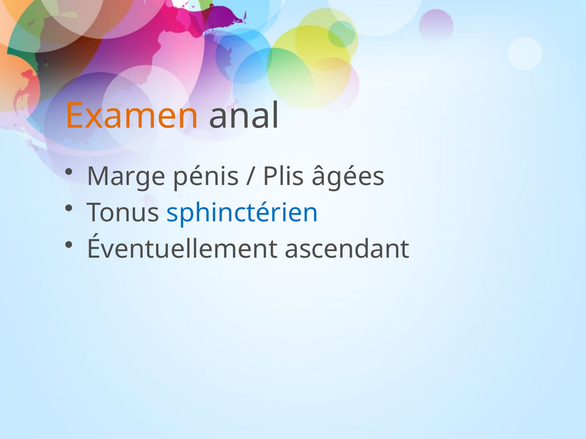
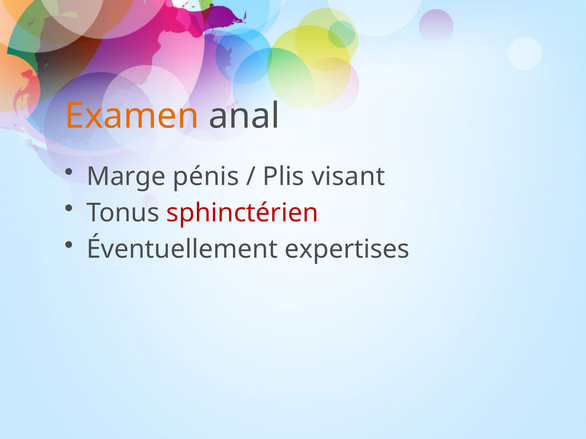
âgées: âgées -> visant
sphinctérien colour: blue -> red
ascendant: ascendant -> expertises
